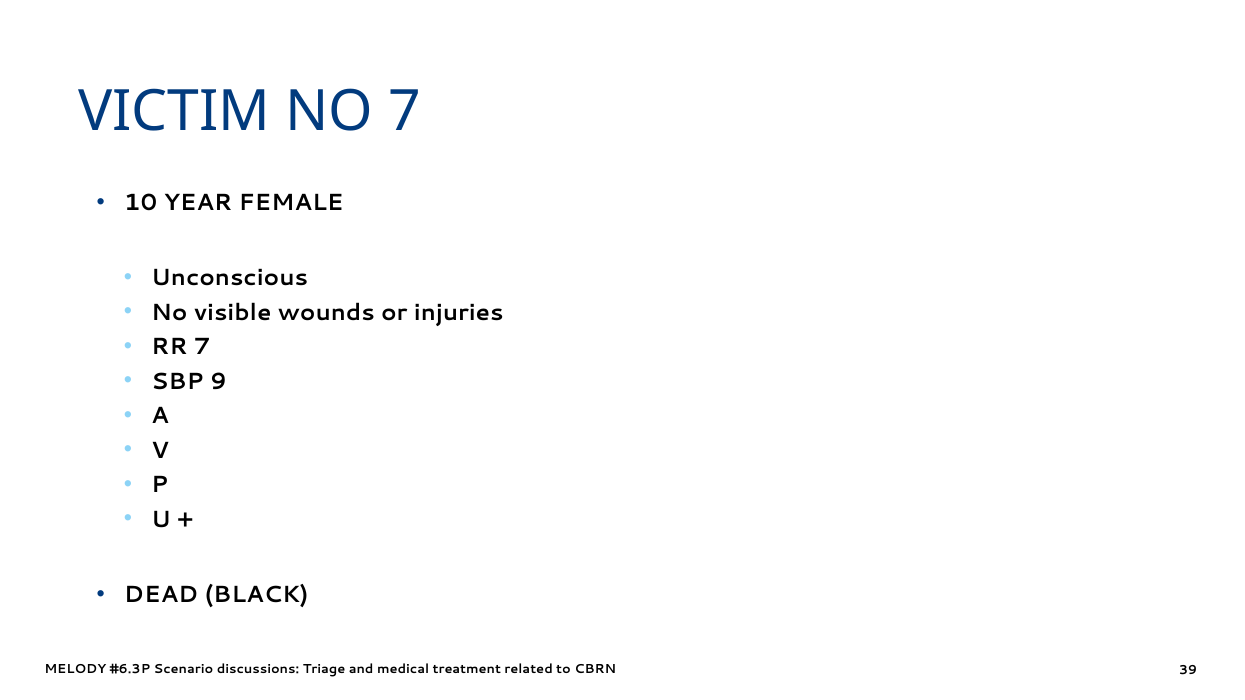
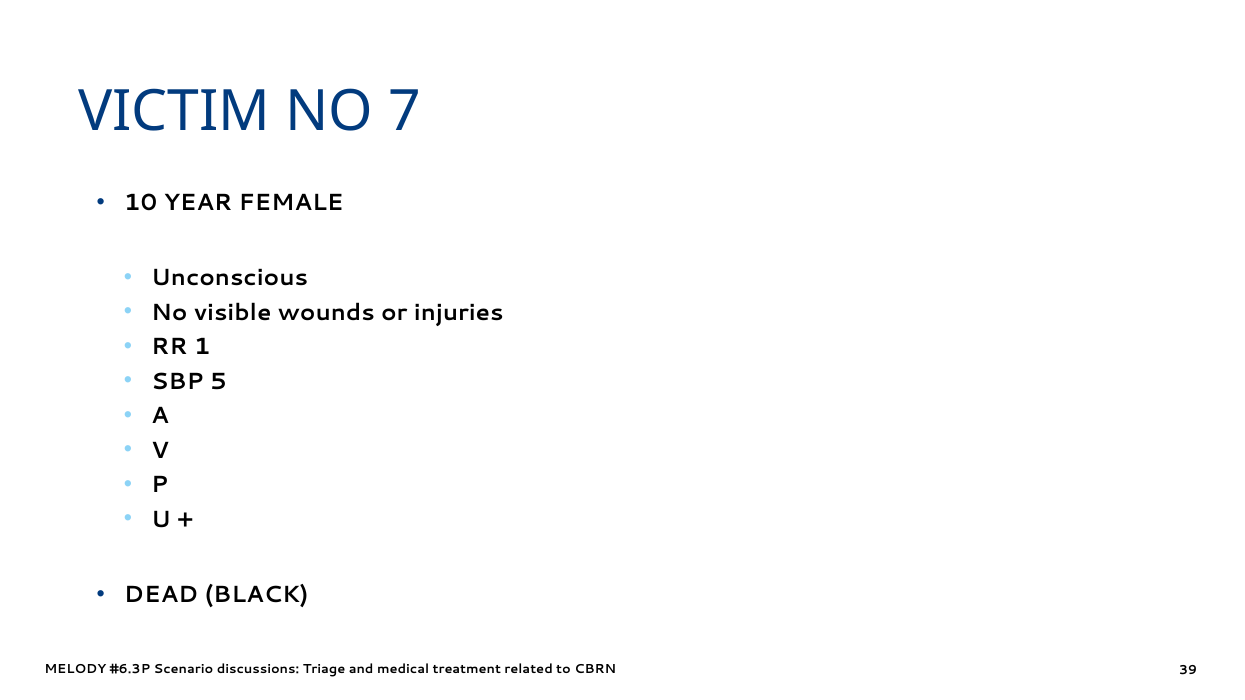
RR 7: 7 -> 1
9: 9 -> 5
